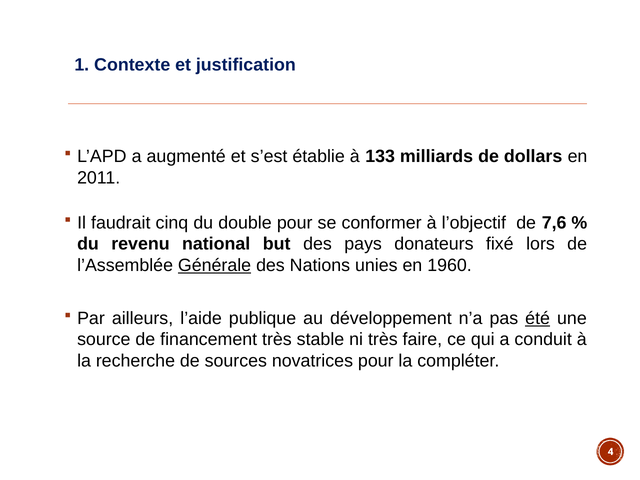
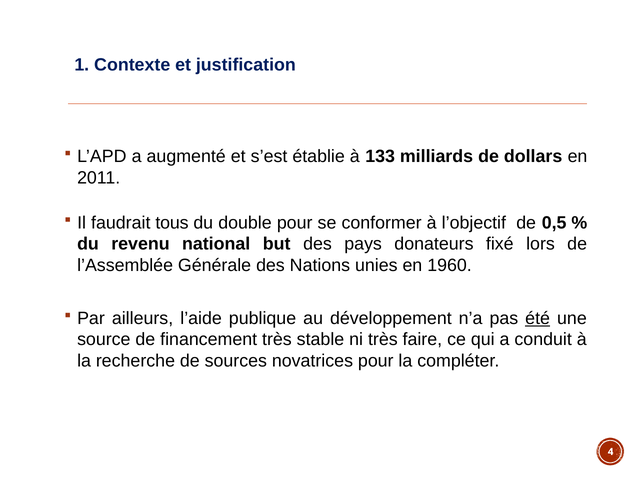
cinq: cinq -> tous
7,6: 7,6 -> 0,5
Générale underline: present -> none
